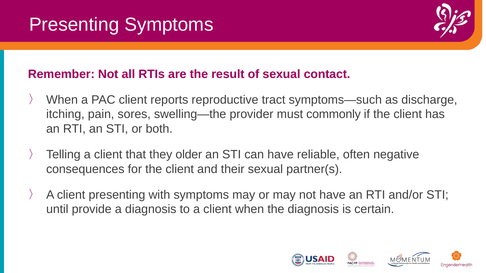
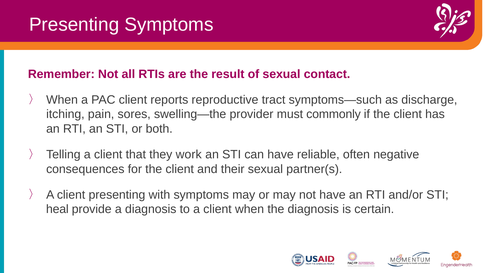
older: older -> work
until: until -> heal
